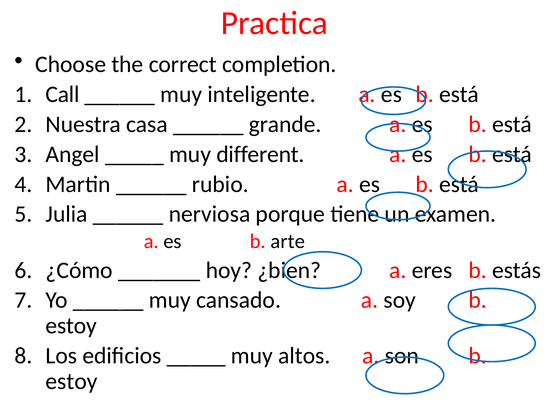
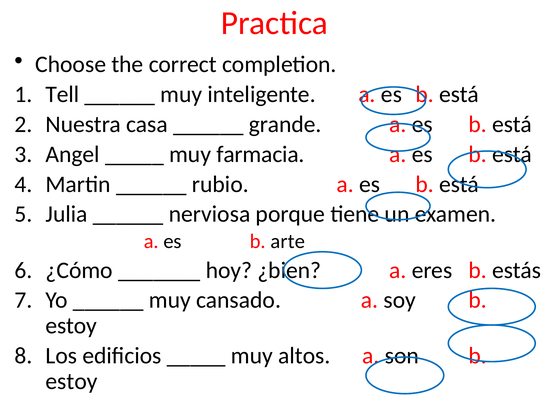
Call: Call -> Tell
different: different -> farmacia
